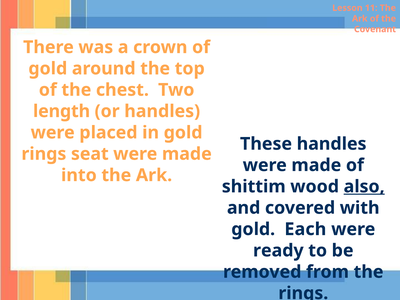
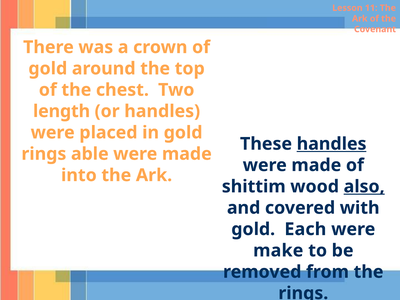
handles at (332, 144) underline: none -> present
seat: seat -> able
ready: ready -> make
